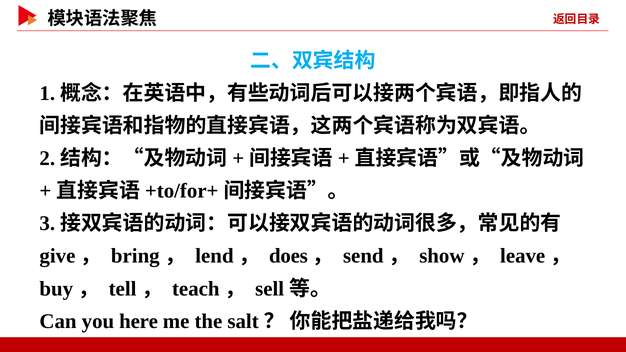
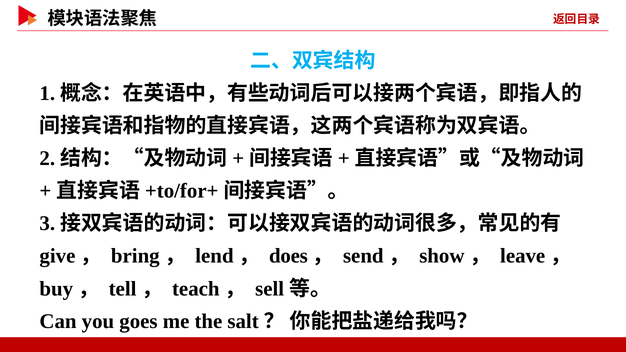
here: here -> goes
